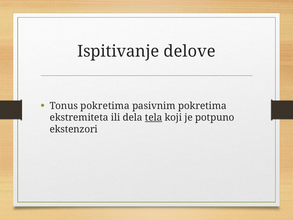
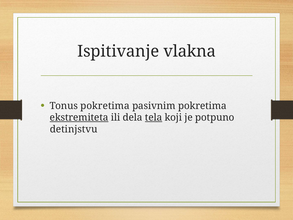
delove: delove -> vlakna
ekstremiteta underline: none -> present
ekstenzori: ekstenzori -> detinjstvu
